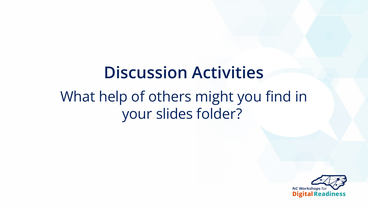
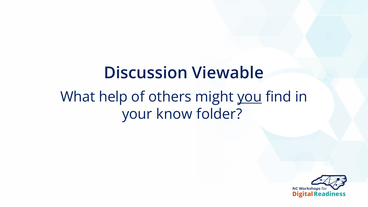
Activities: Activities -> Viewable
you underline: none -> present
slides: slides -> know
